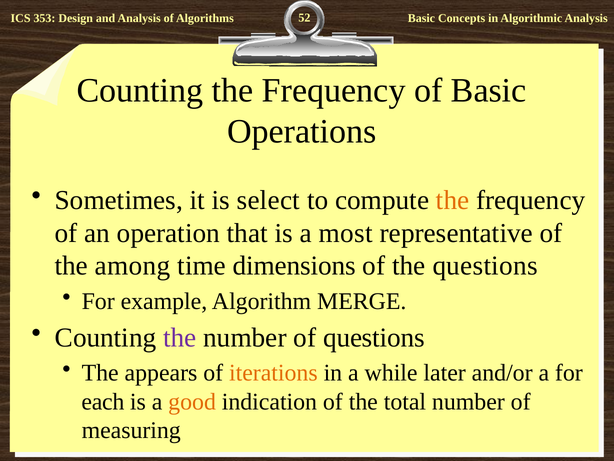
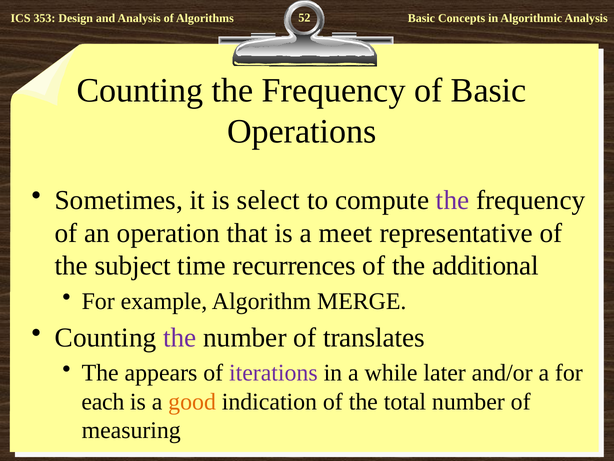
the at (453, 200) colour: orange -> purple
most: most -> meet
among: among -> subject
dimensions: dimensions -> recurrences
the questions: questions -> additional
of questions: questions -> translates
iterations colour: orange -> purple
